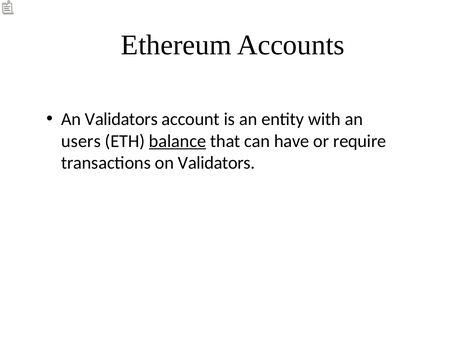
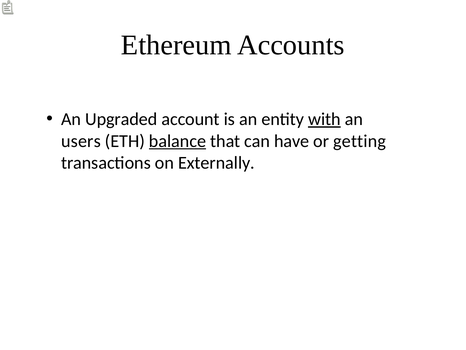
An Validators: Validators -> Upgraded
with underline: none -> present
require: require -> getting
on Validators: Validators -> Externally
